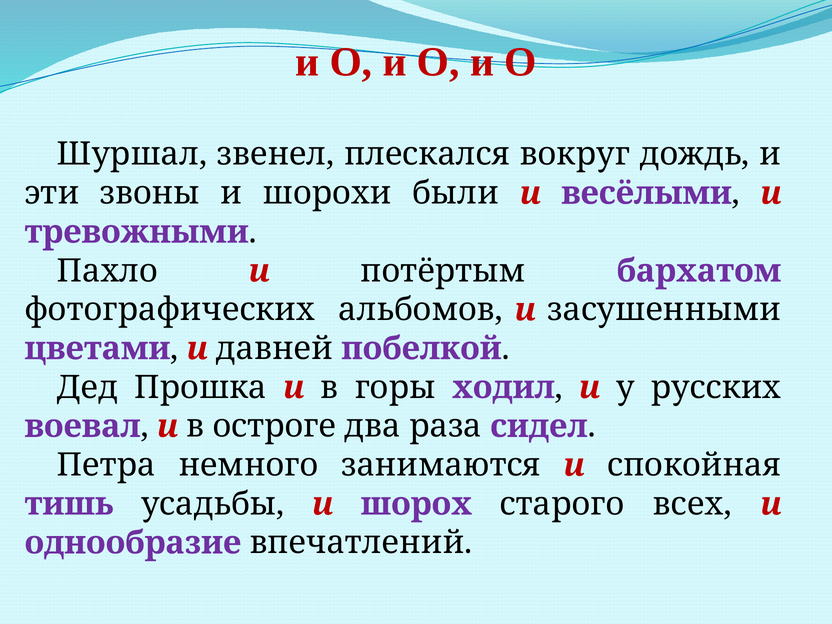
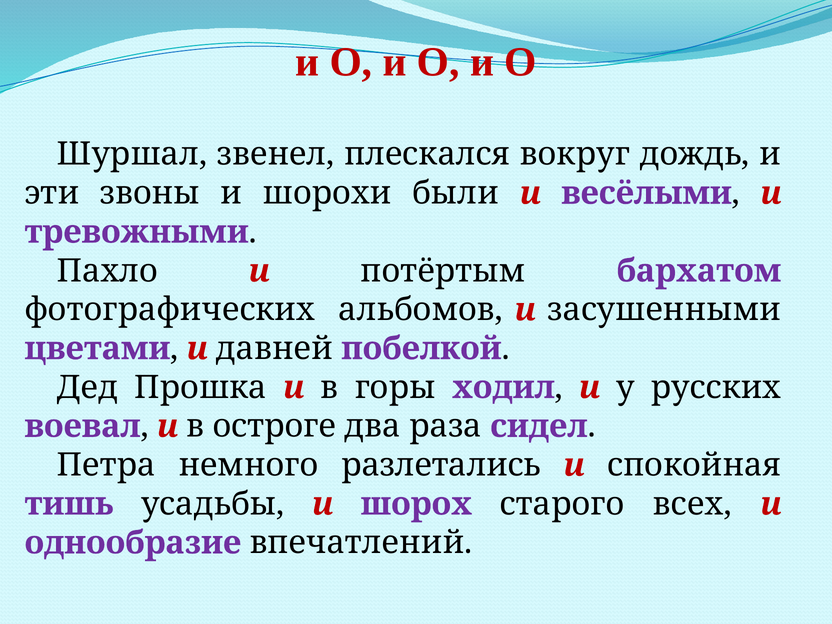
занимаются: занимаются -> разлетались
